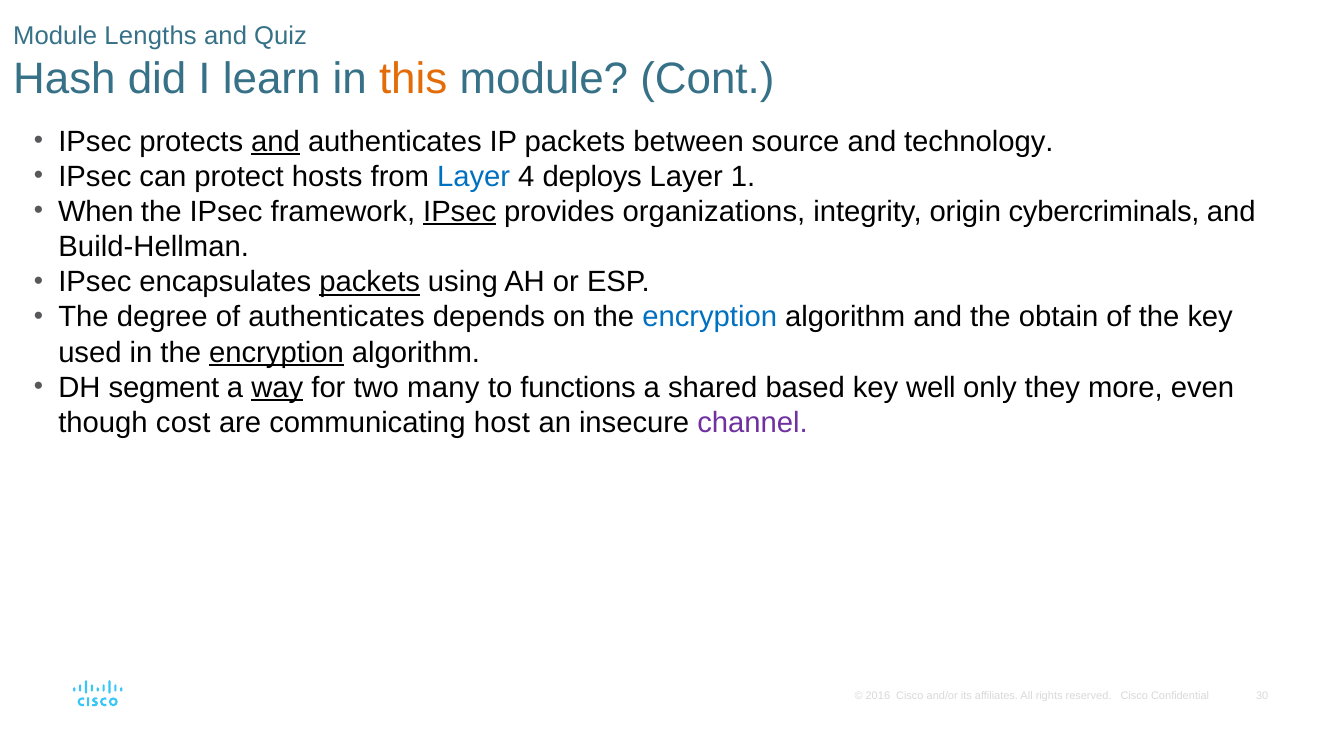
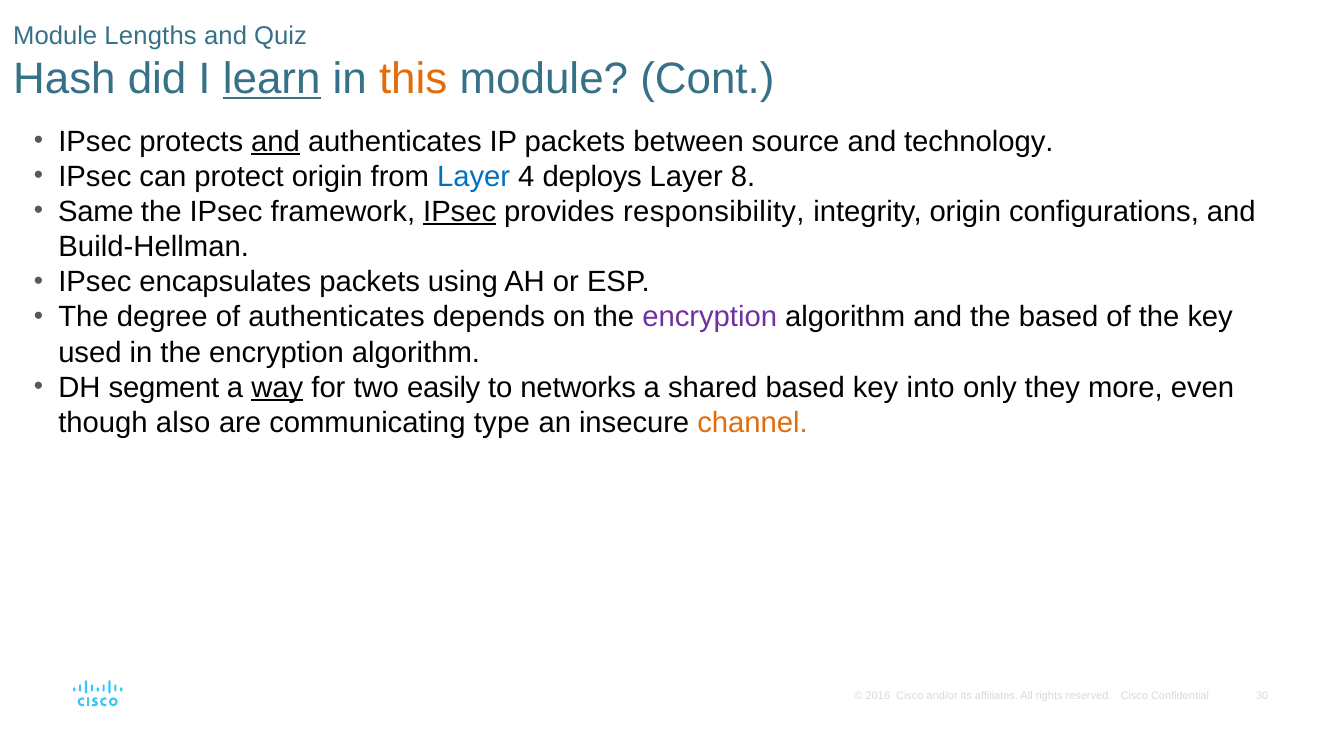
learn underline: none -> present
protect hosts: hosts -> origin
1: 1 -> 8
When: When -> Same
organizations: organizations -> responsibility
cybercriminals: cybercriminals -> configurations
packets at (370, 282) underline: present -> none
encryption at (710, 317) colour: blue -> purple
the obtain: obtain -> based
encryption at (276, 352) underline: present -> none
many: many -> easily
functions: functions -> networks
well: well -> into
cost: cost -> also
host: host -> type
channel colour: purple -> orange
